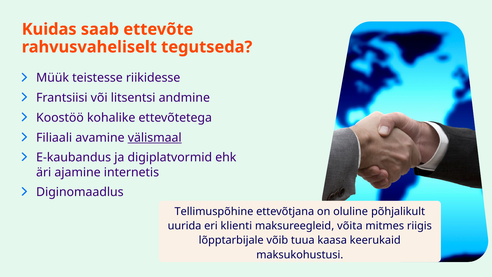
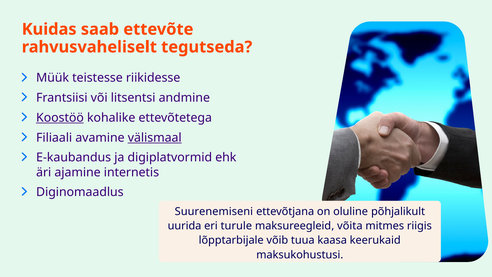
Koostöö underline: none -> present
Tellimuspõhine: Tellimuspõhine -> Suurenemiseni
klienti: klienti -> turule
